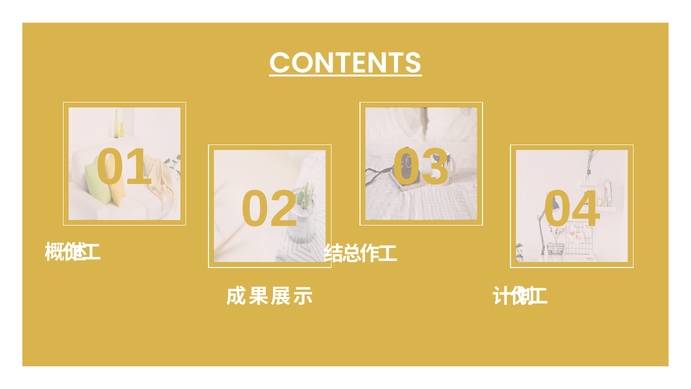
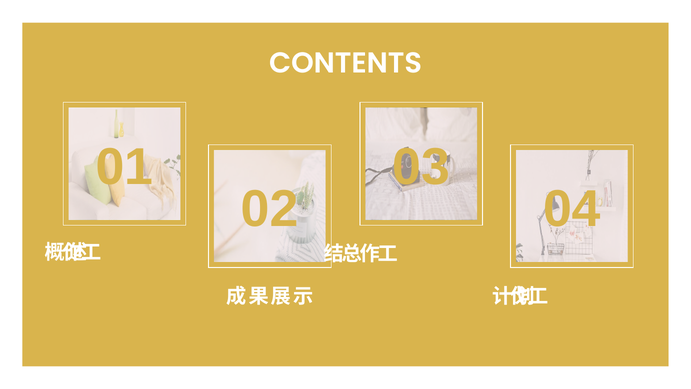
CONTENTS underline: present -> none
